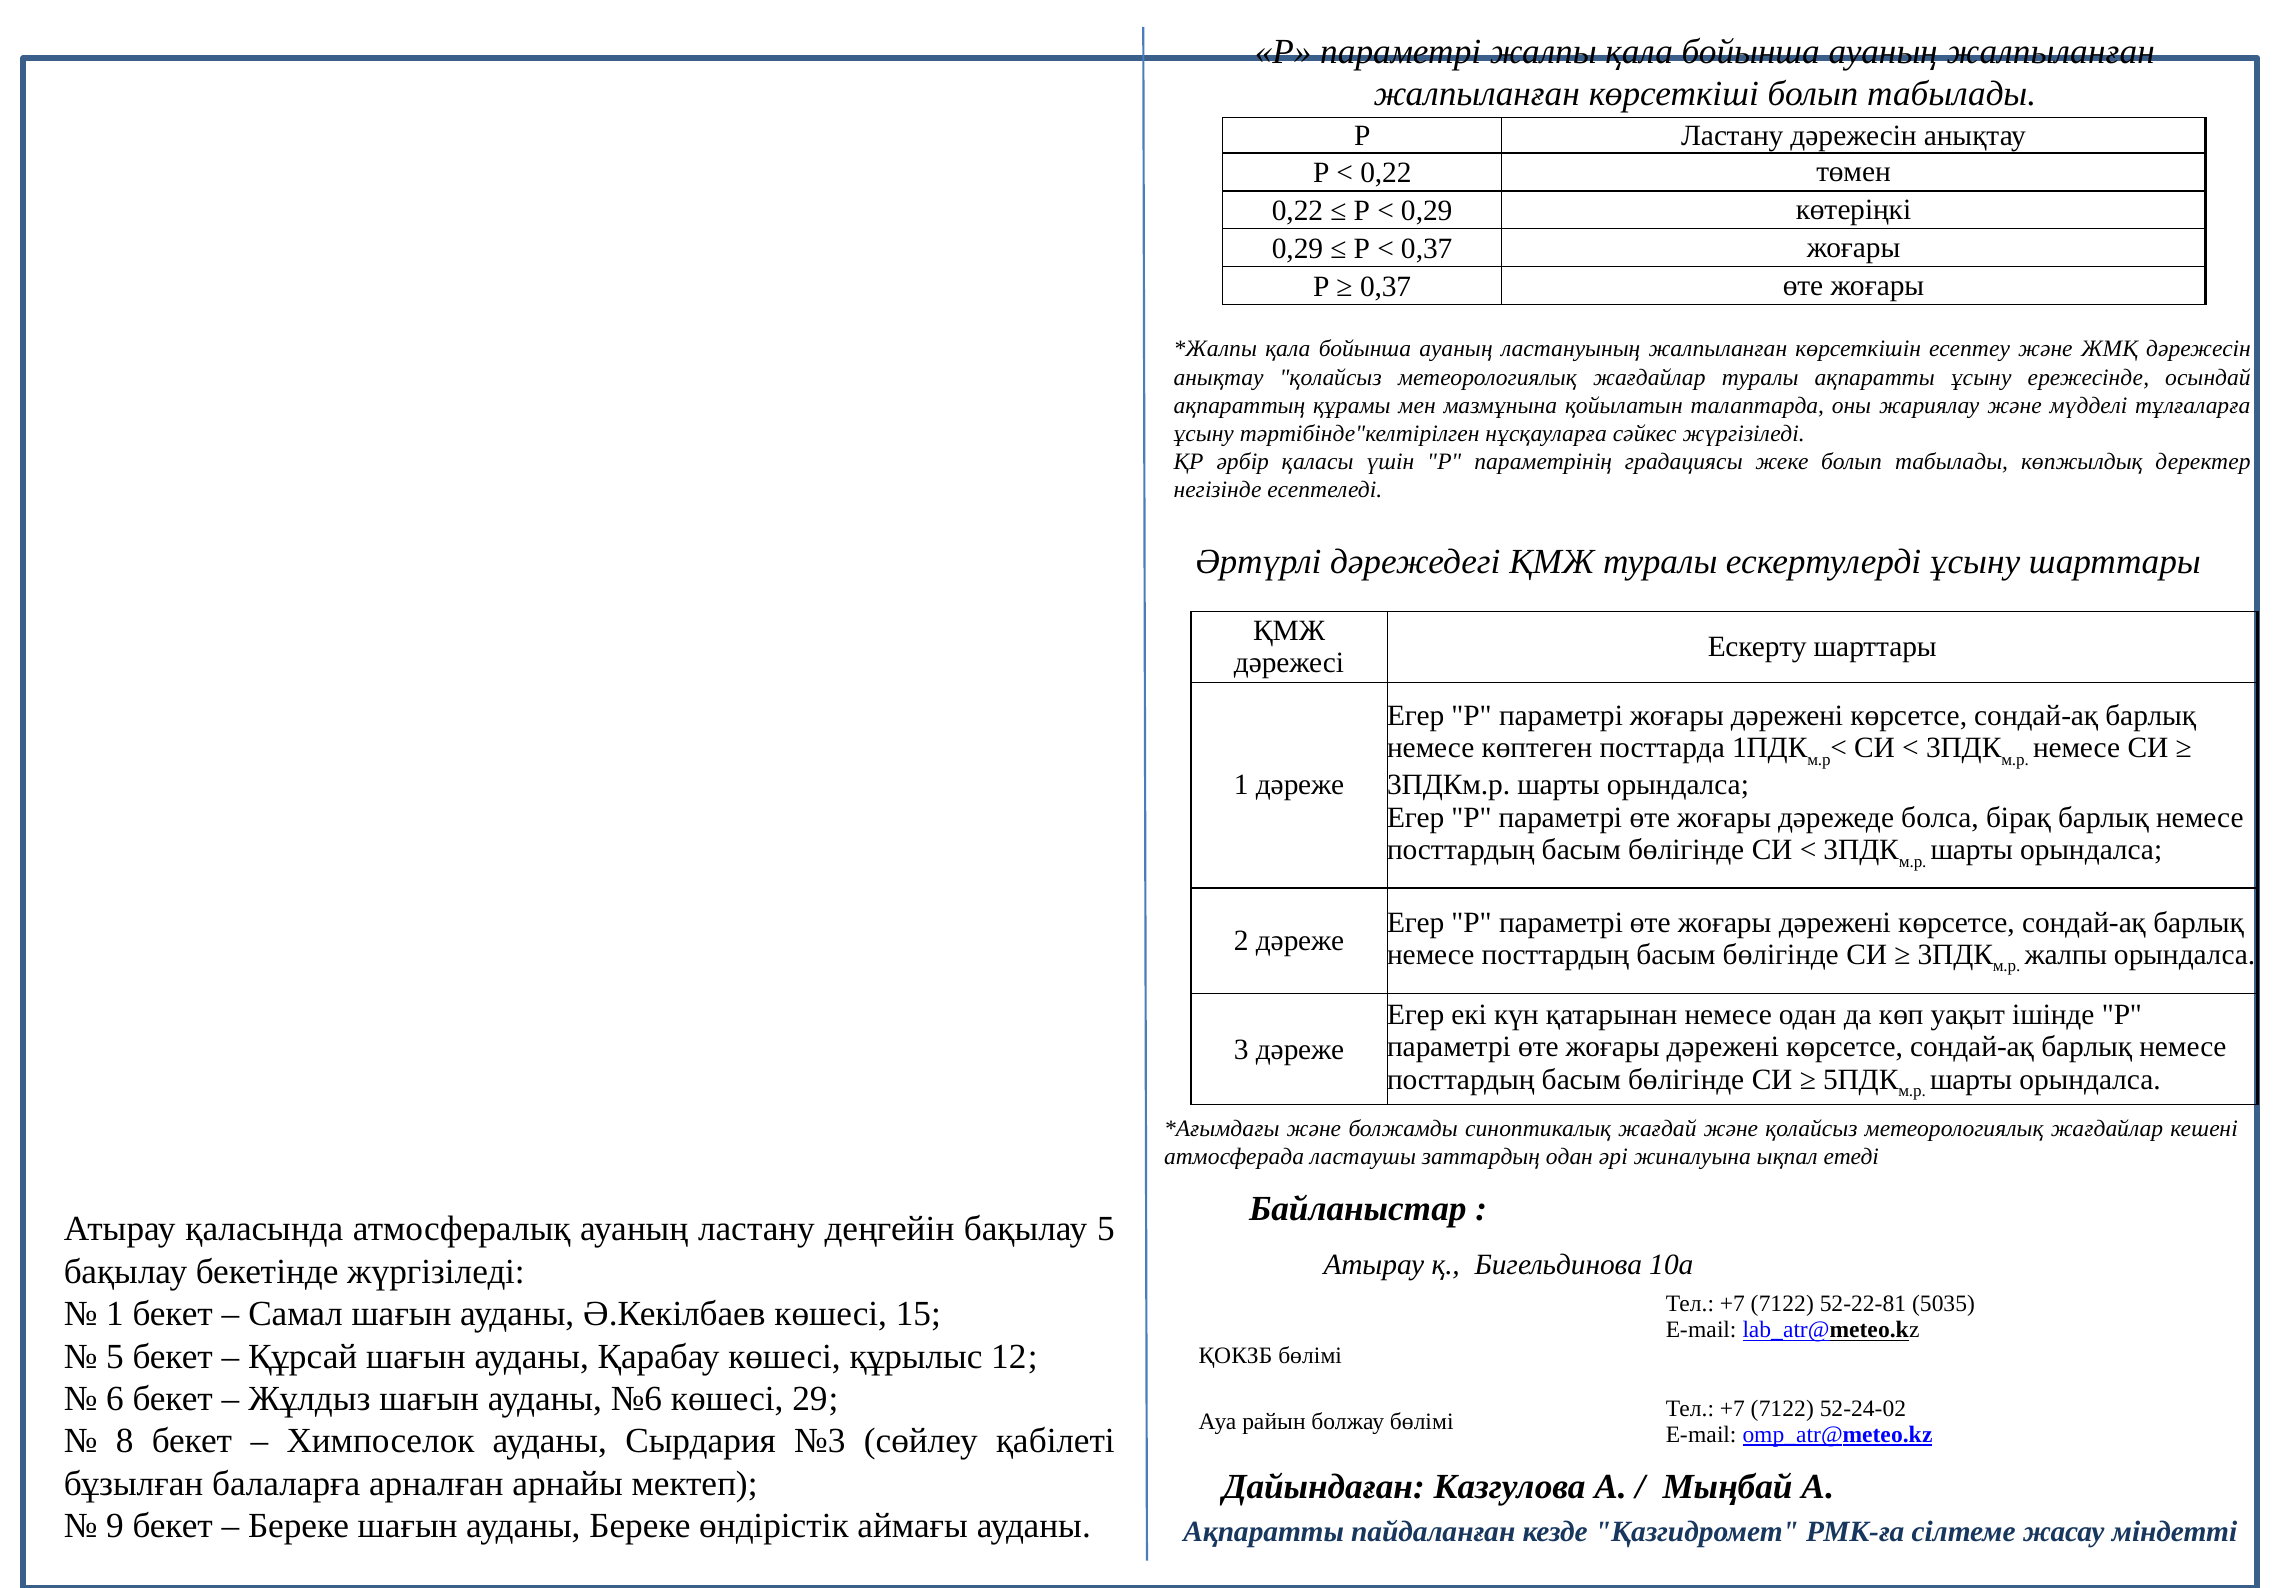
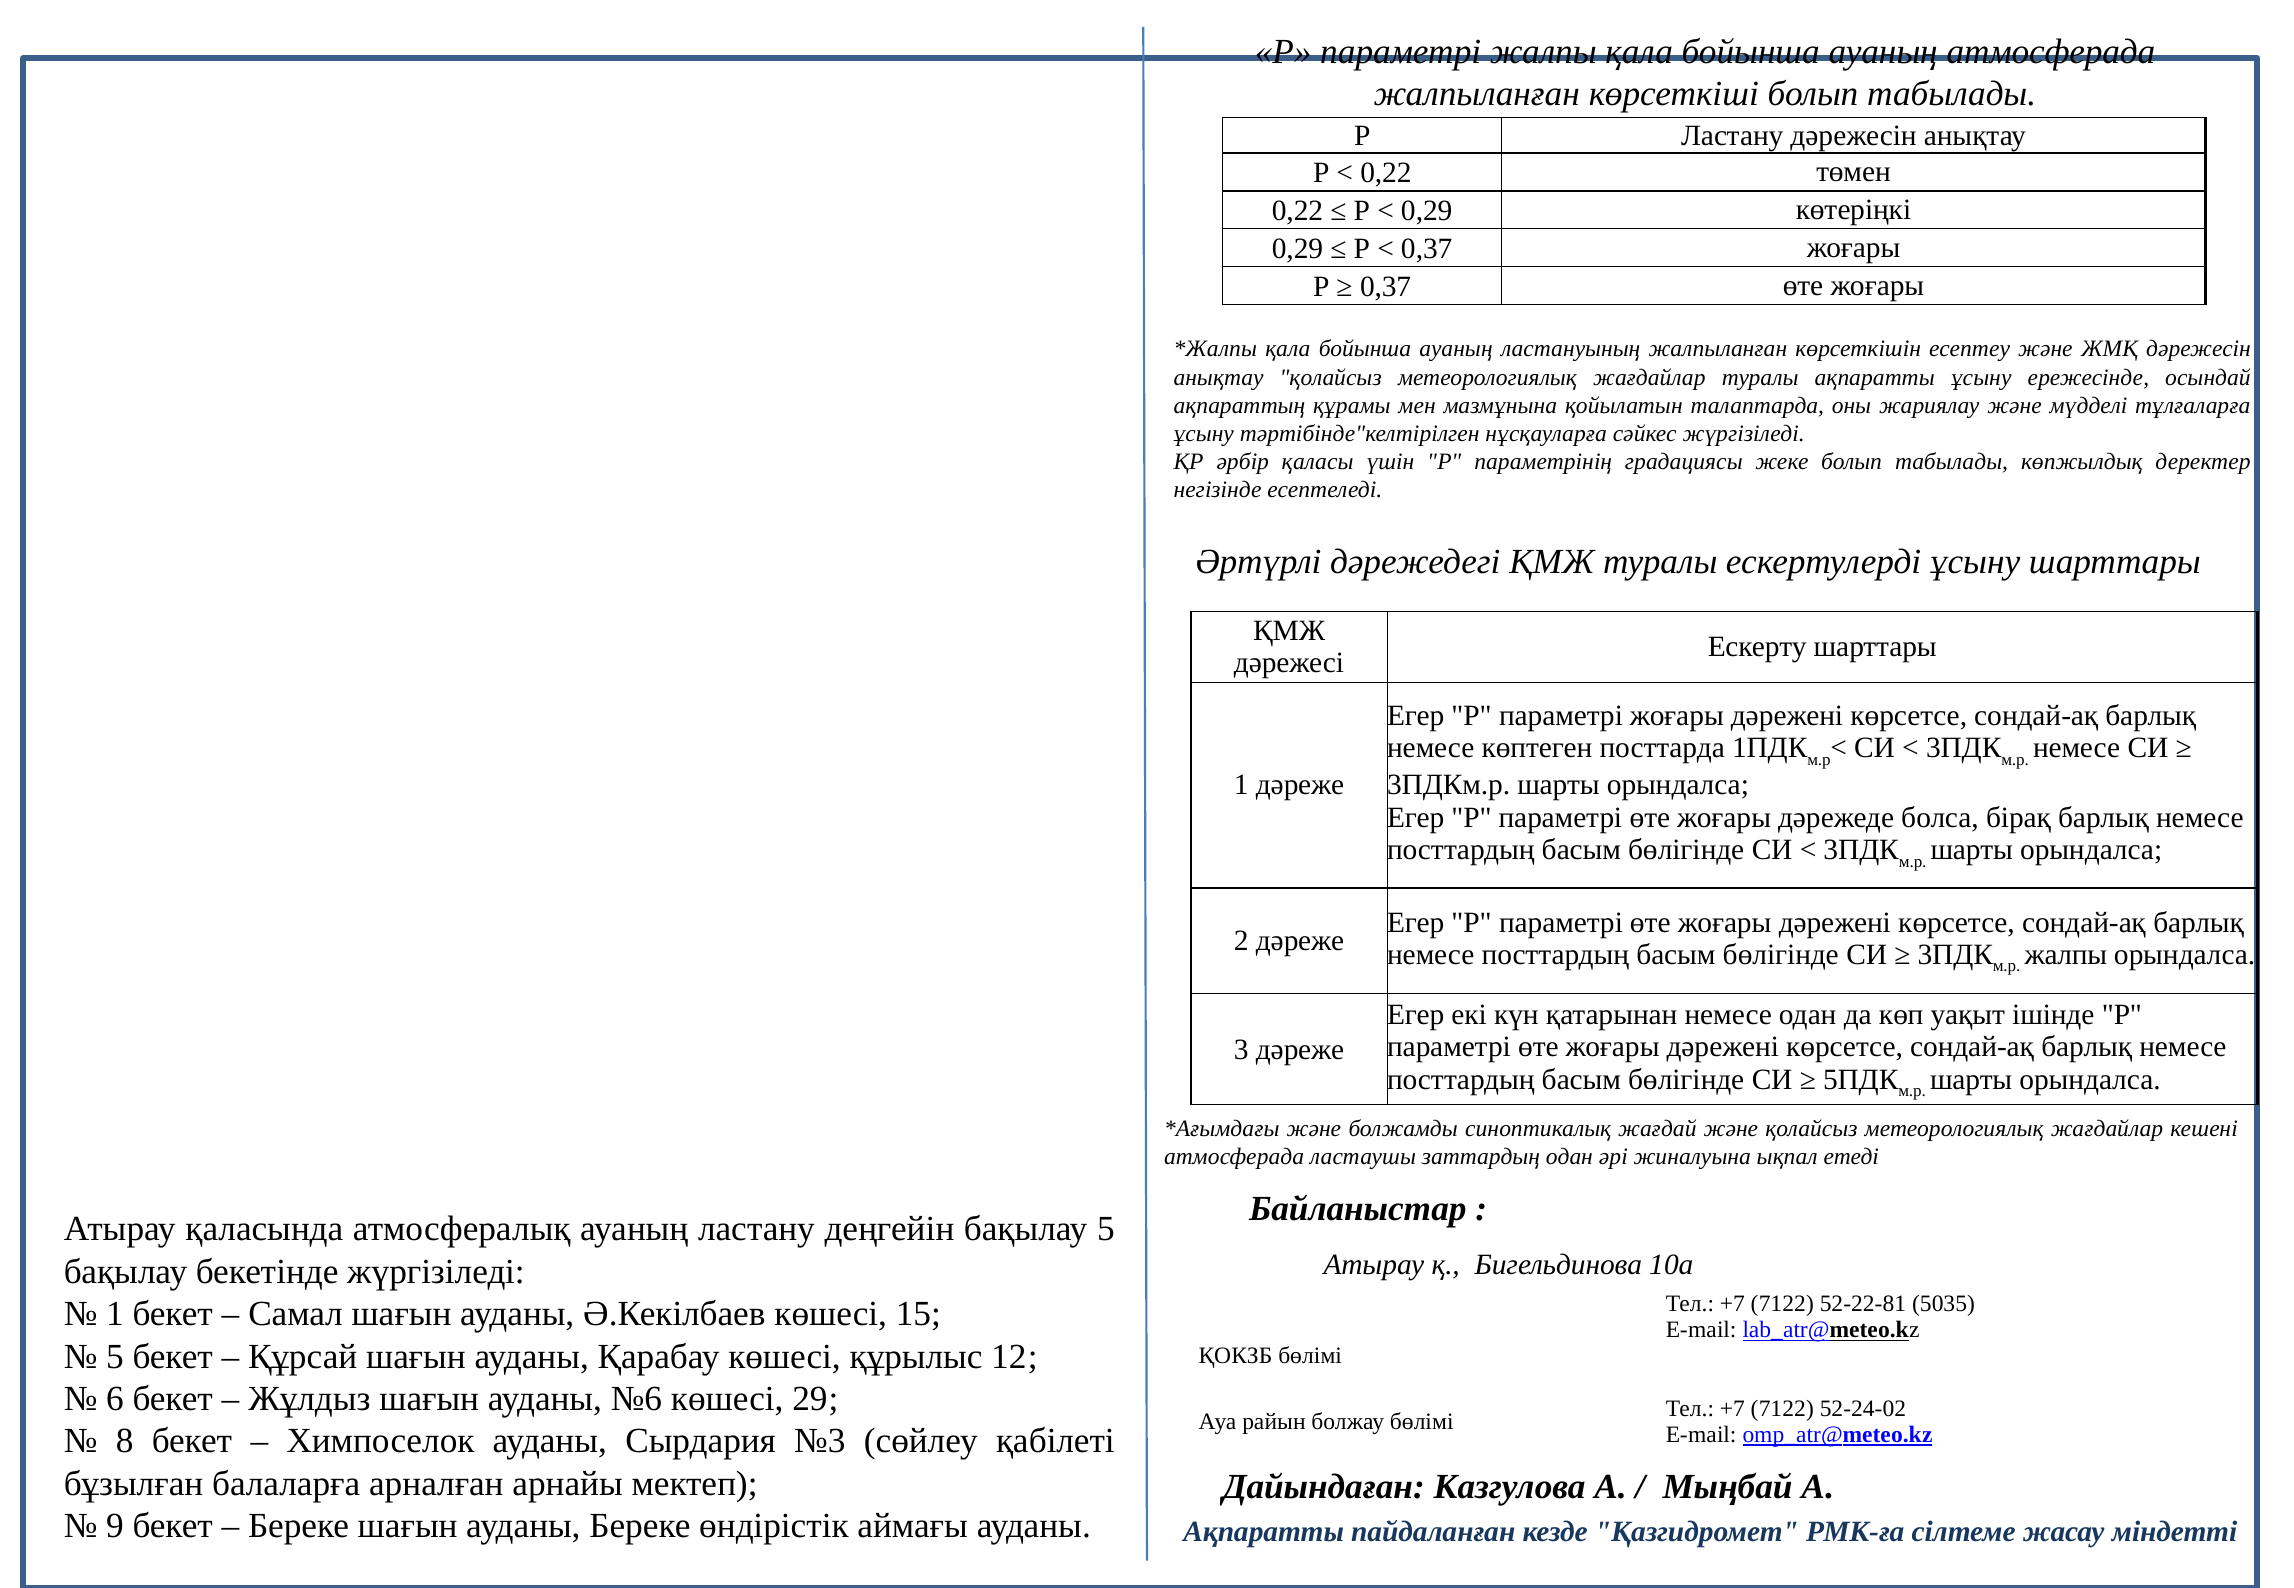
ауаның жалпыланған: жалпыланған -> атмосферада
